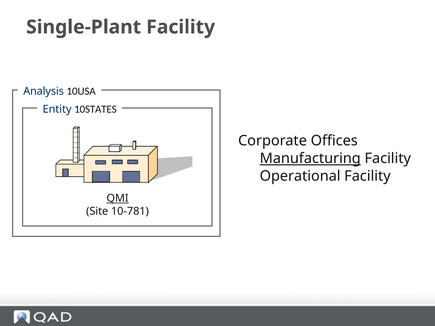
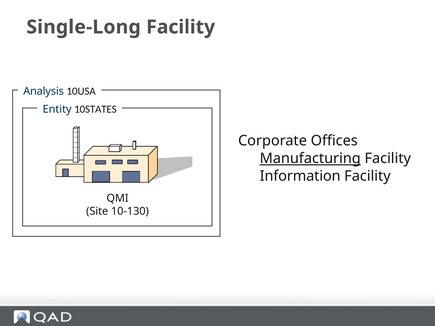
Single-Plant: Single-Plant -> Single-Long
Operational: Operational -> Information
QMI underline: present -> none
10-781: 10-781 -> 10-130
